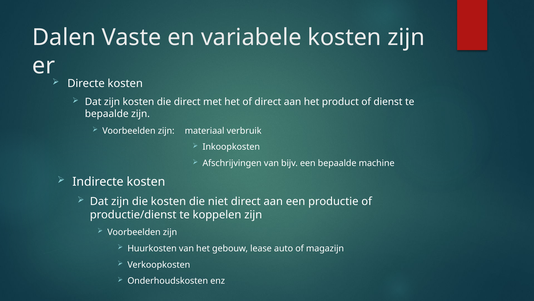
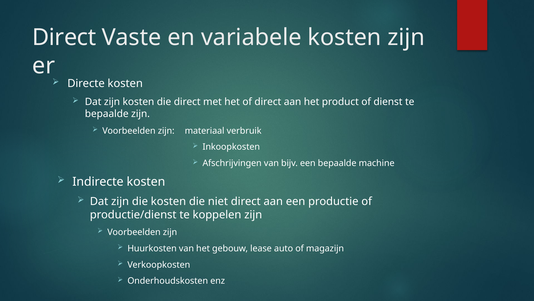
Dalen at (64, 37): Dalen -> Direct
